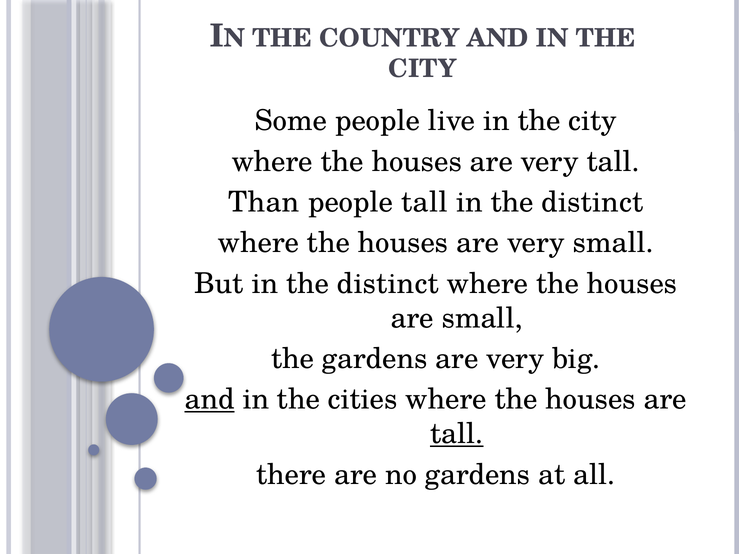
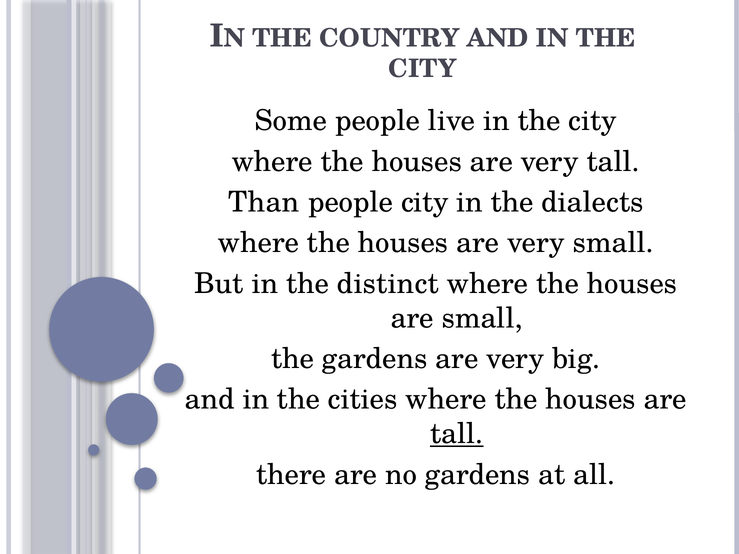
people tall: tall -> city
distinct at (592, 202): distinct -> dialects
and at (210, 400) underline: present -> none
